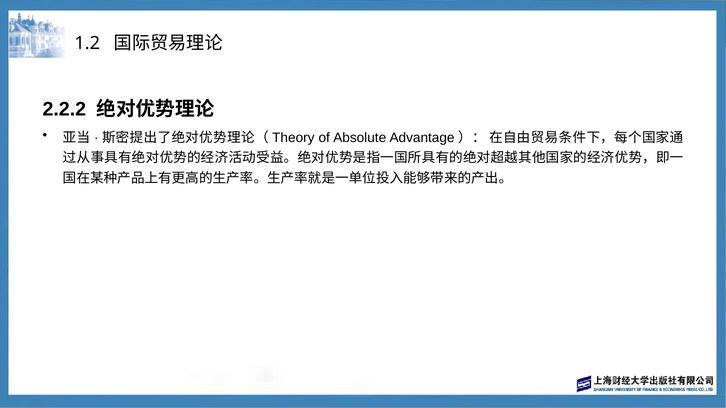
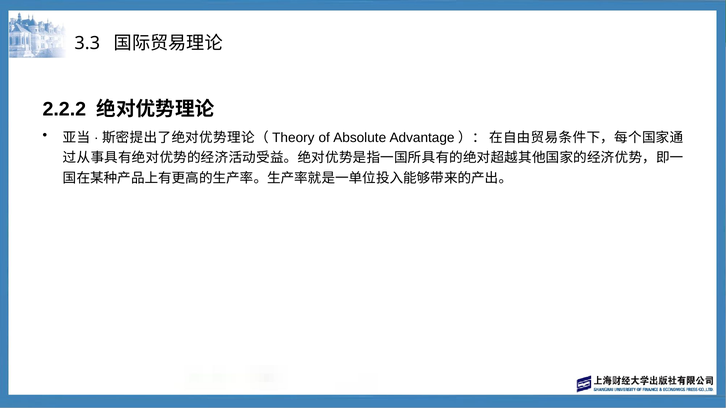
1.2: 1.2 -> 3.3
